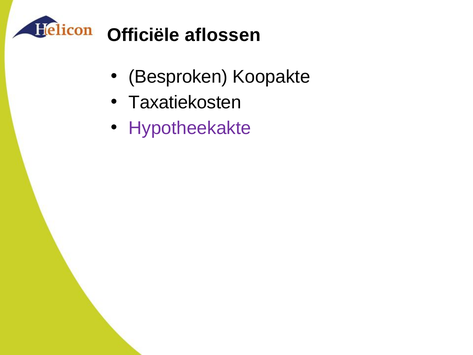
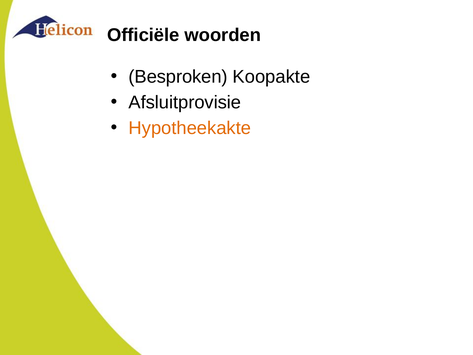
aflossen: aflossen -> woorden
Taxatiekosten: Taxatiekosten -> Afsluitprovisie
Hypotheekakte colour: purple -> orange
